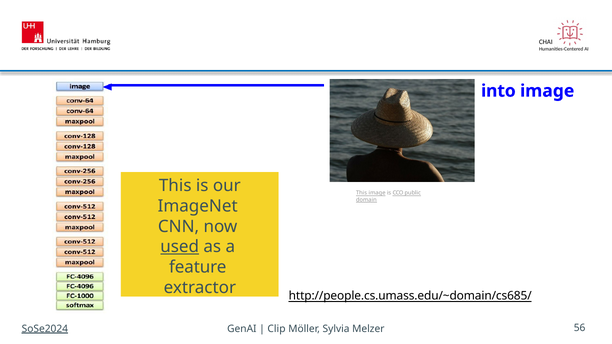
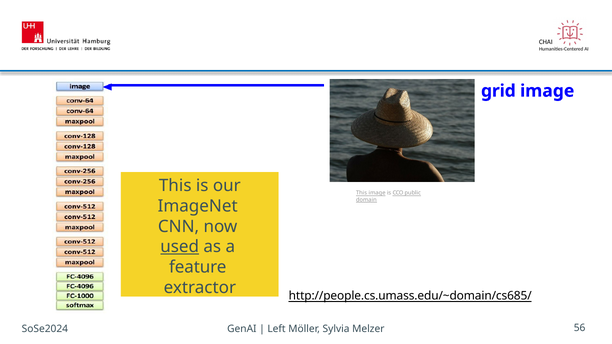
into: into -> grid
SoSe2024 underline: present -> none
Clip: Clip -> Left
